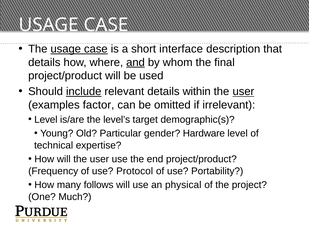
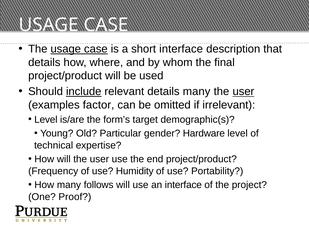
and underline: present -> none
details within: within -> many
level’s: level’s -> form’s
Protocol: Protocol -> Humidity
an physical: physical -> interface
Much: Much -> Proof
